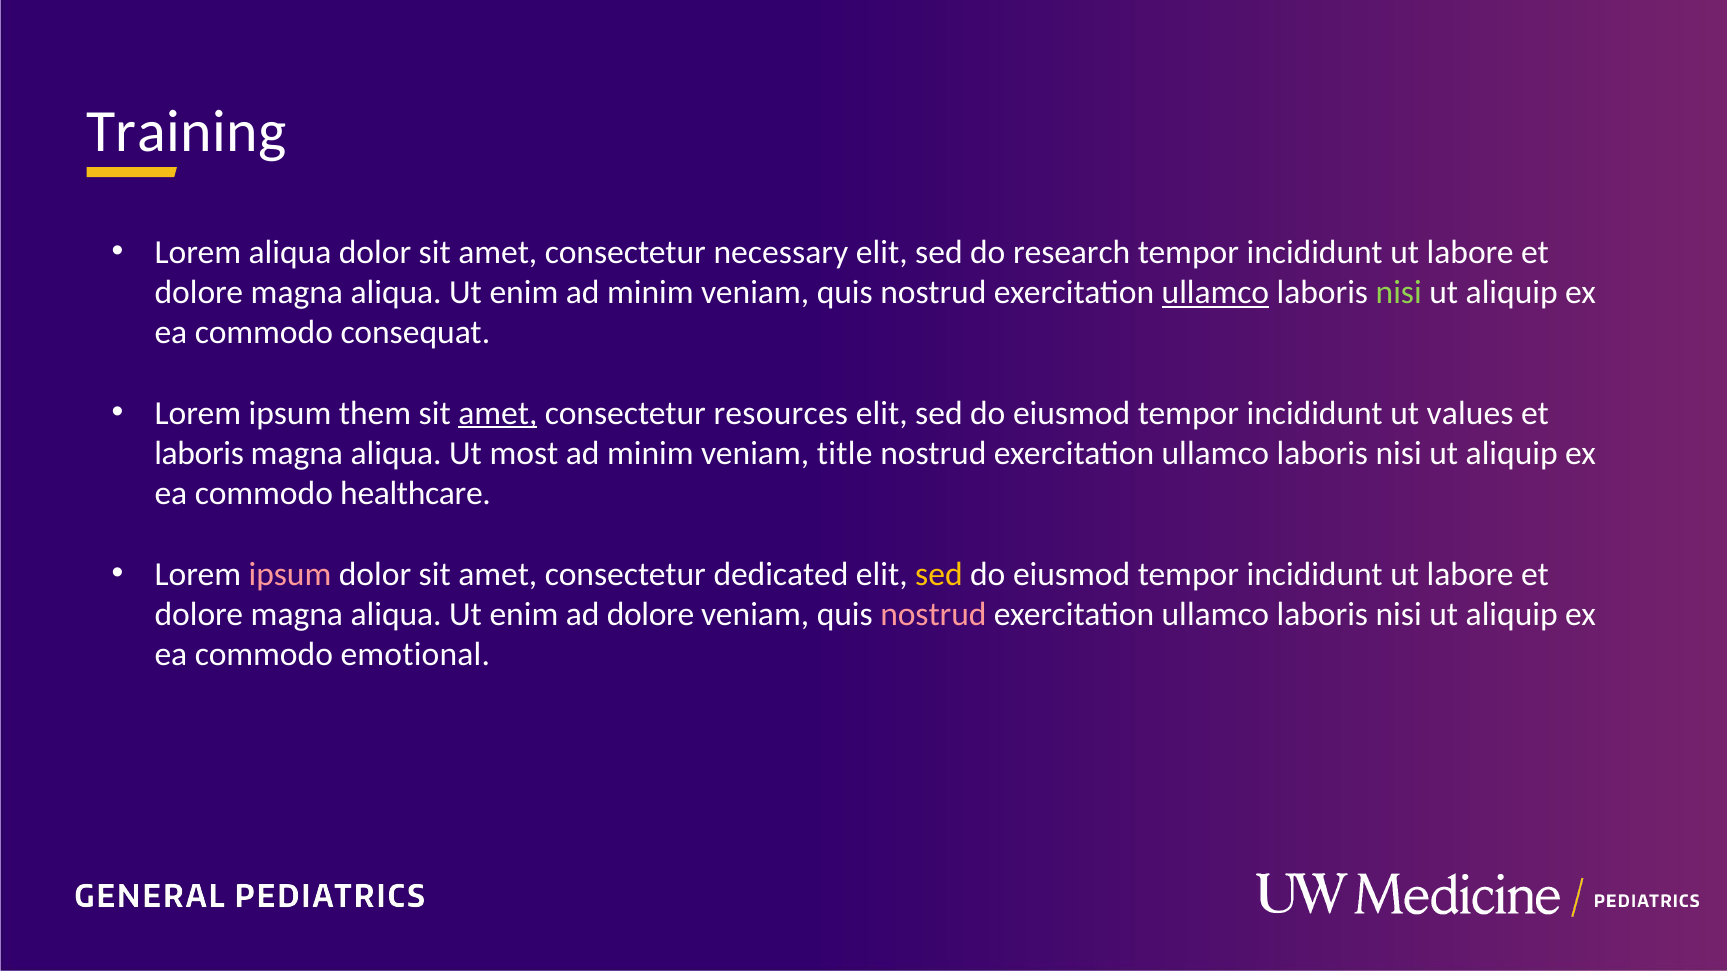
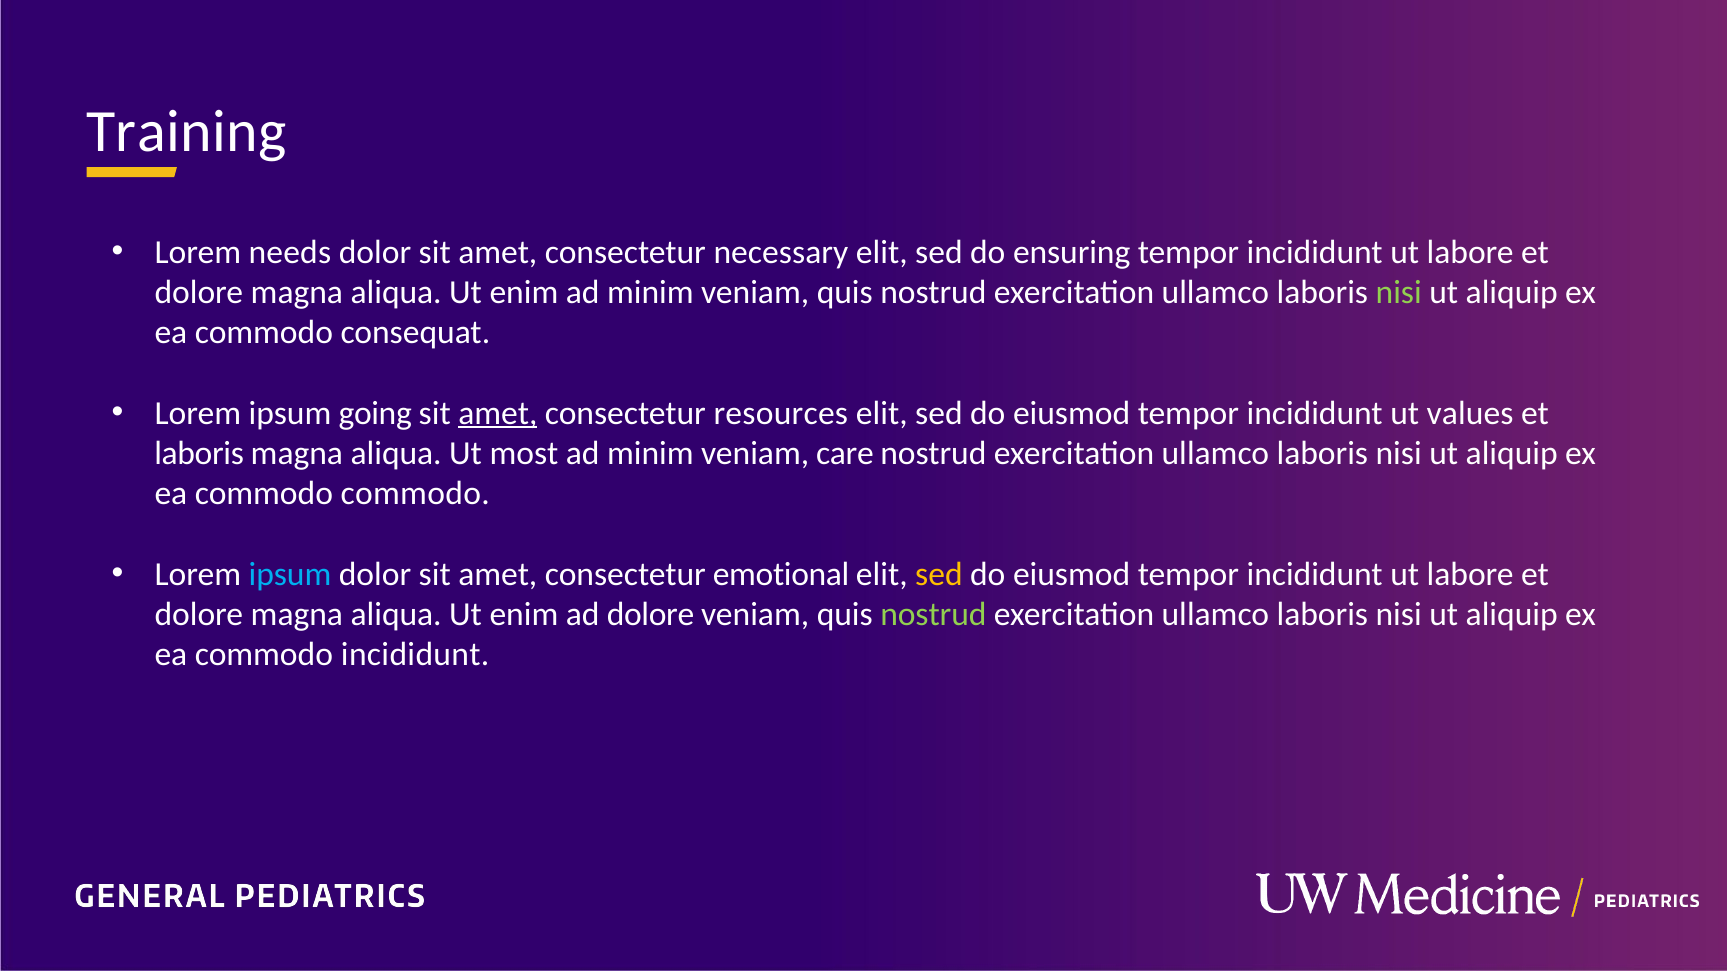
Lorem aliqua: aliqua -> needs
research: research -> ensuring
ullamco at (1215, 292) underline: present -> none
them: them -> going
title: title -> care
commodo healthcare: healthcare -> commodo
ipsum at (290, 574) colour: pink -> light blue
dedicated: dedicated -> emotional
nostrud at (933, 614) colour: pink -> light green
commodo emotional: emotional -> incididunt
